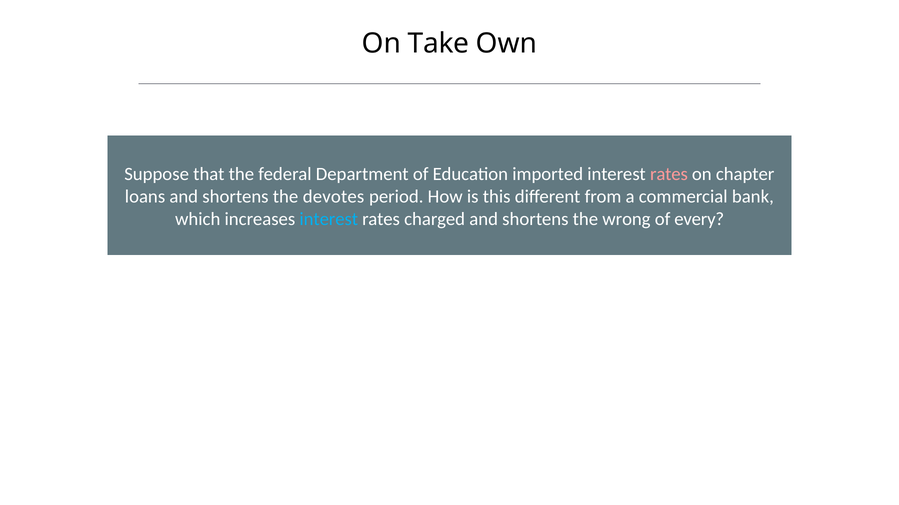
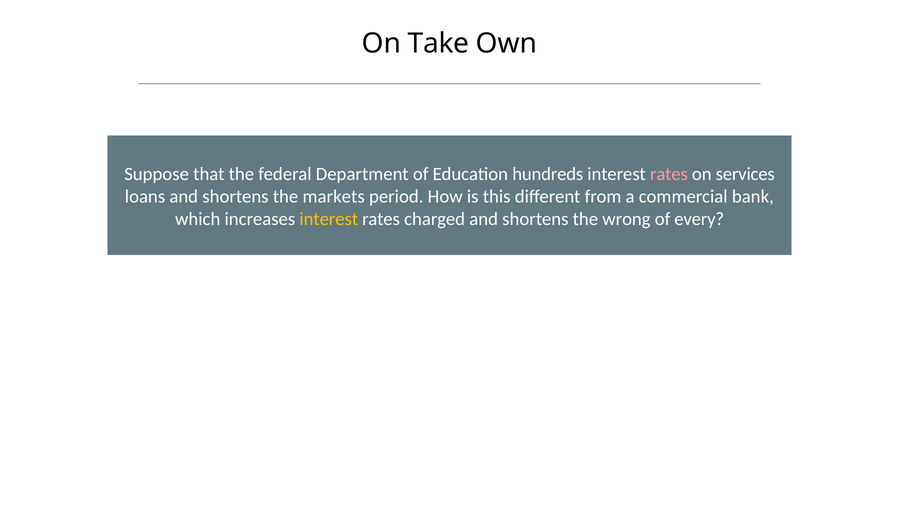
imported: imported -> hundreds
chapter: chapter -> services
devotes: devotes -> markets
interest at (329, 219) colour: light blue -> yellow
